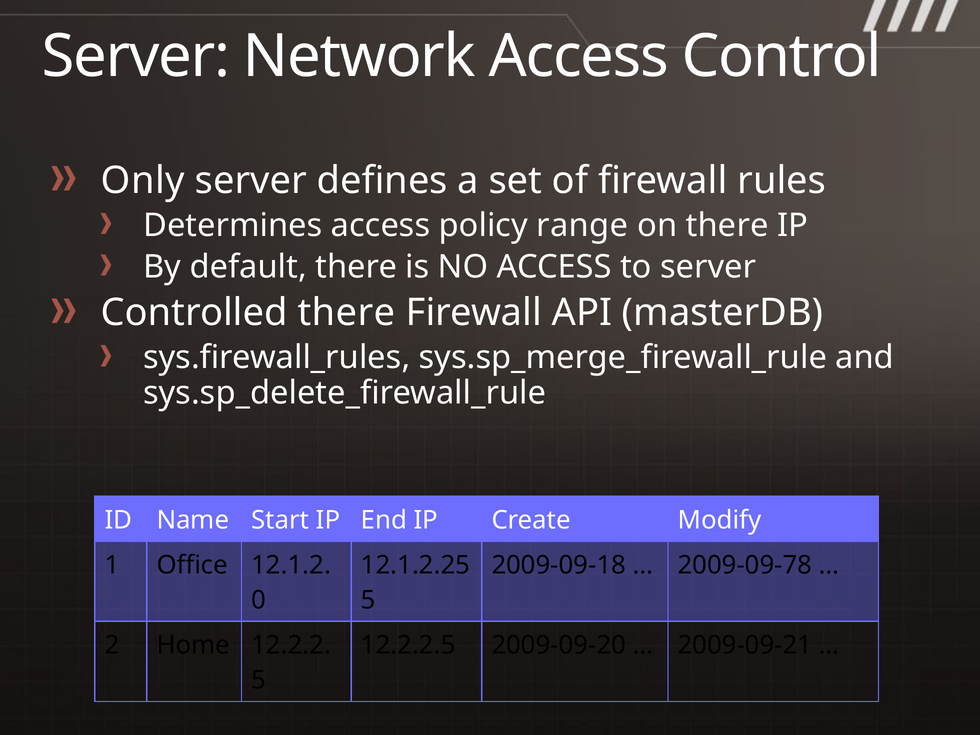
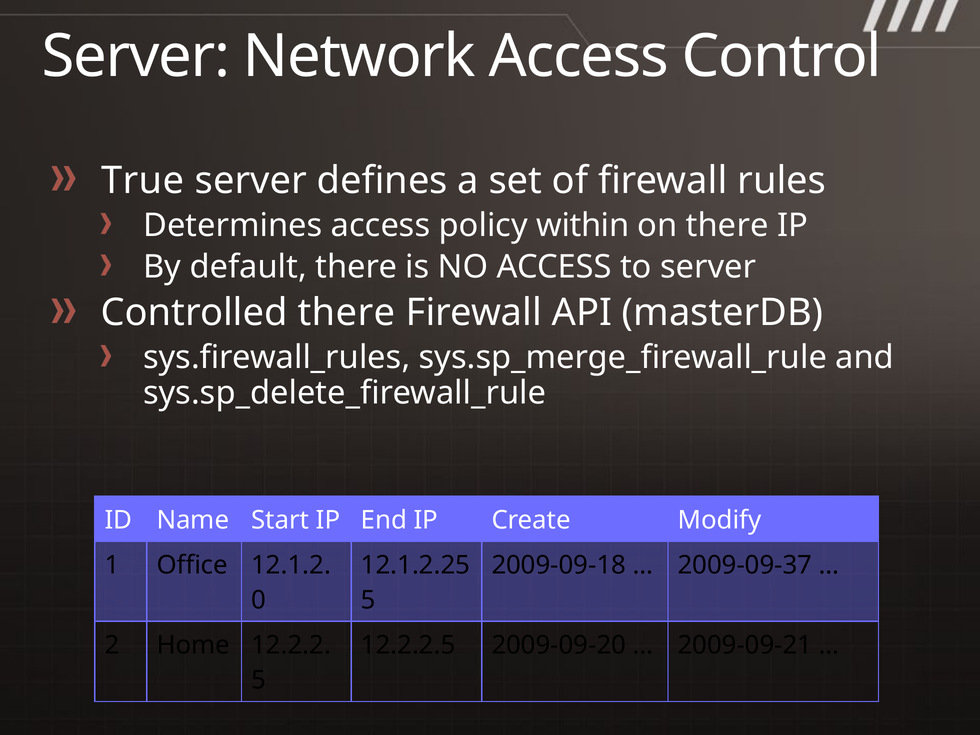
Only: Only -> True
range: range -> within
2009-09-78: 2009-09-78 -> 2009-09-37
